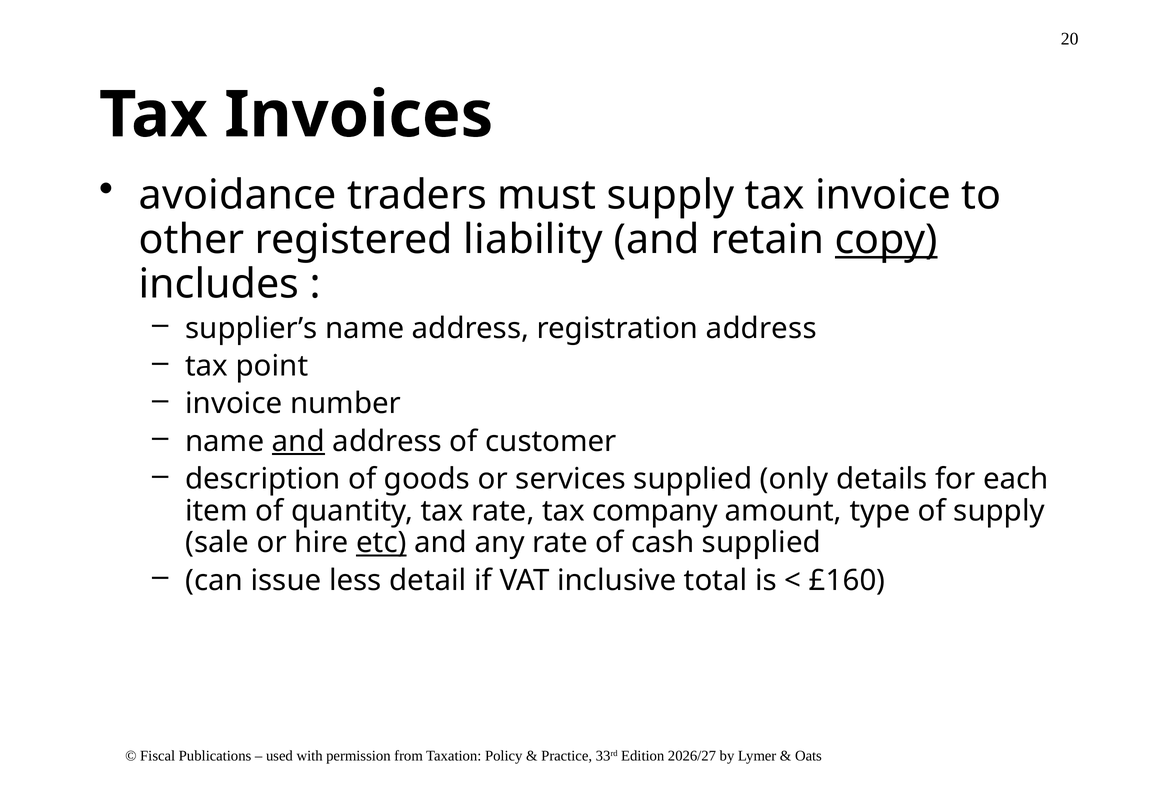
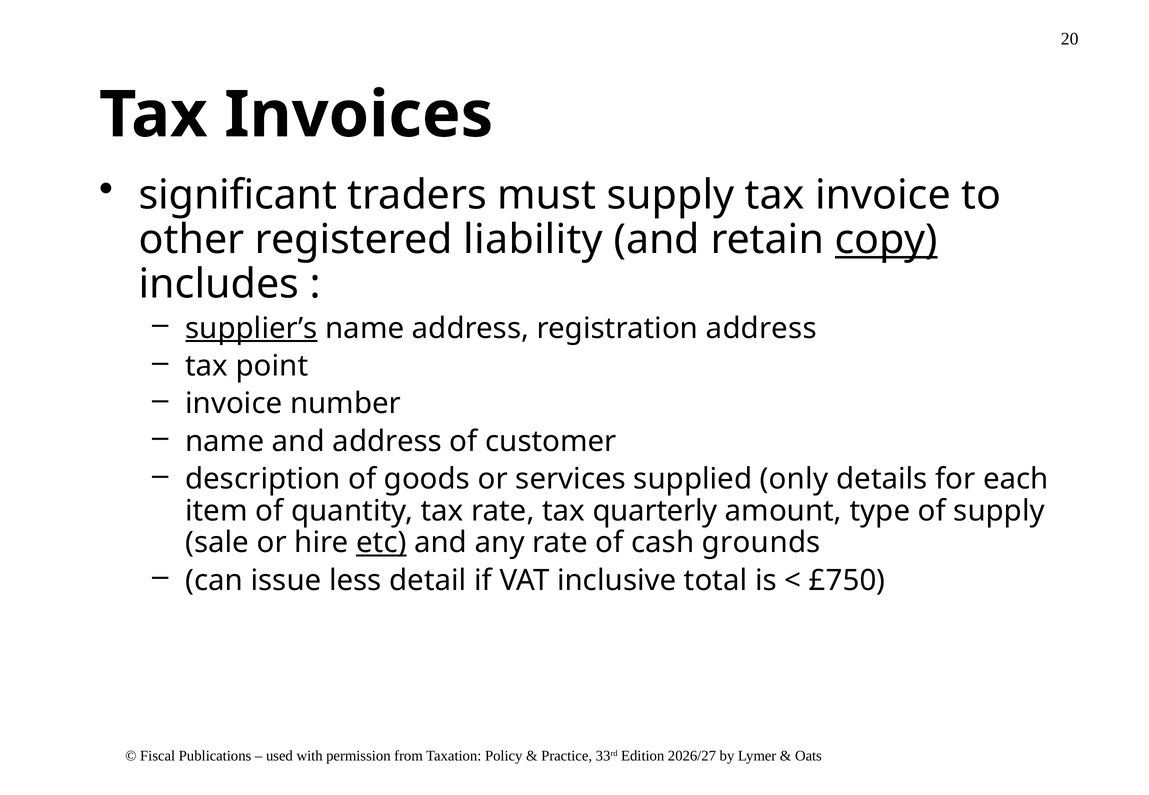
avoidance: avoidance -> significant
supplier’s underline: none -> present
and at (298, 442) underline: present -> none
company: company -> quarterly
cash supplied: supplied -> grounds
£160: £160 -> £750
